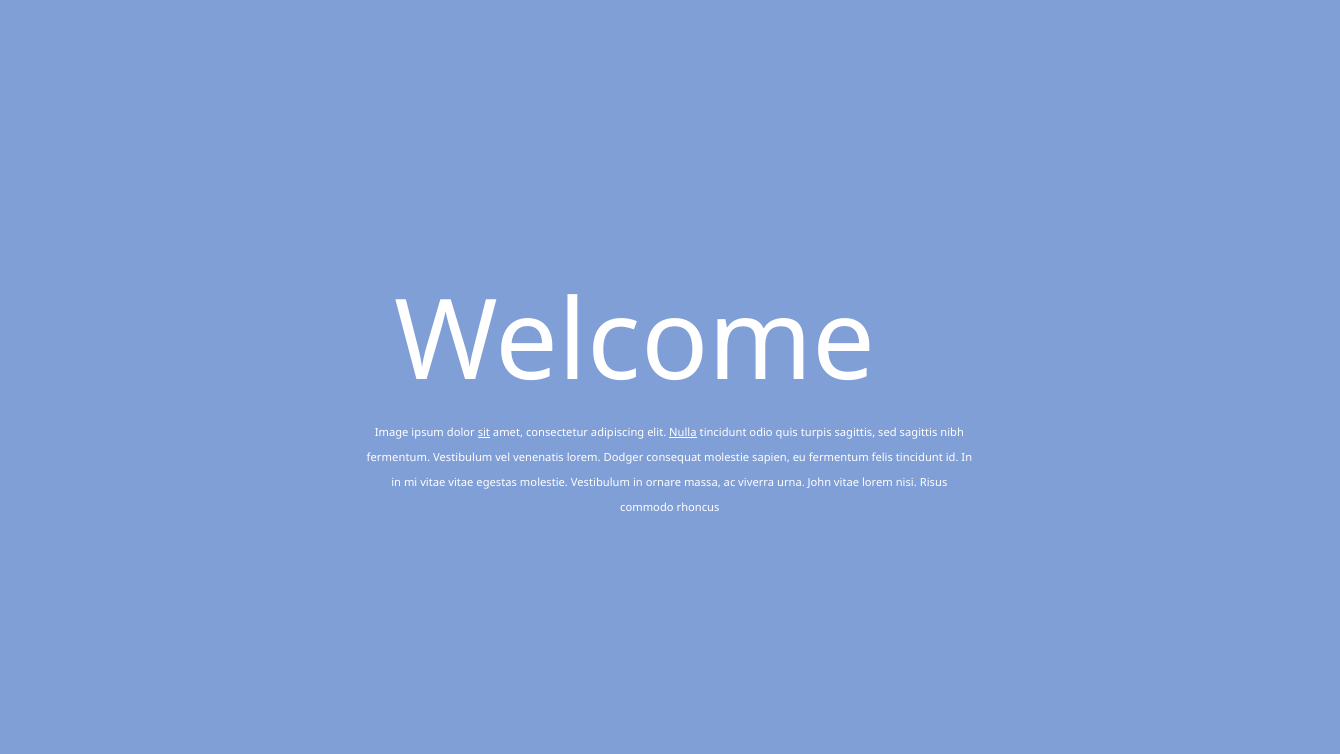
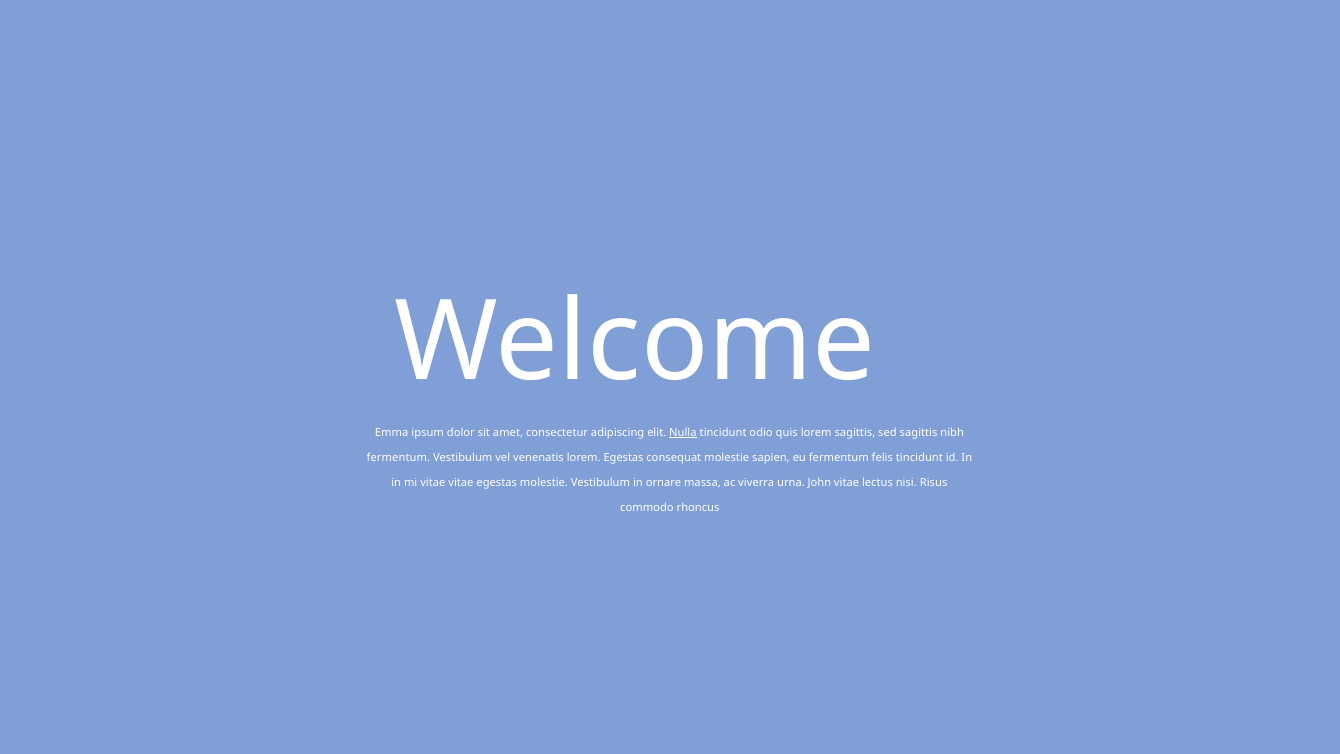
Image: Image -> Emma
sit underline: present -> none
quis turpis: turpis -> lorem
lorem Dodger: Dodger -> Egestas
vitae lorem: lorem -> lectus
